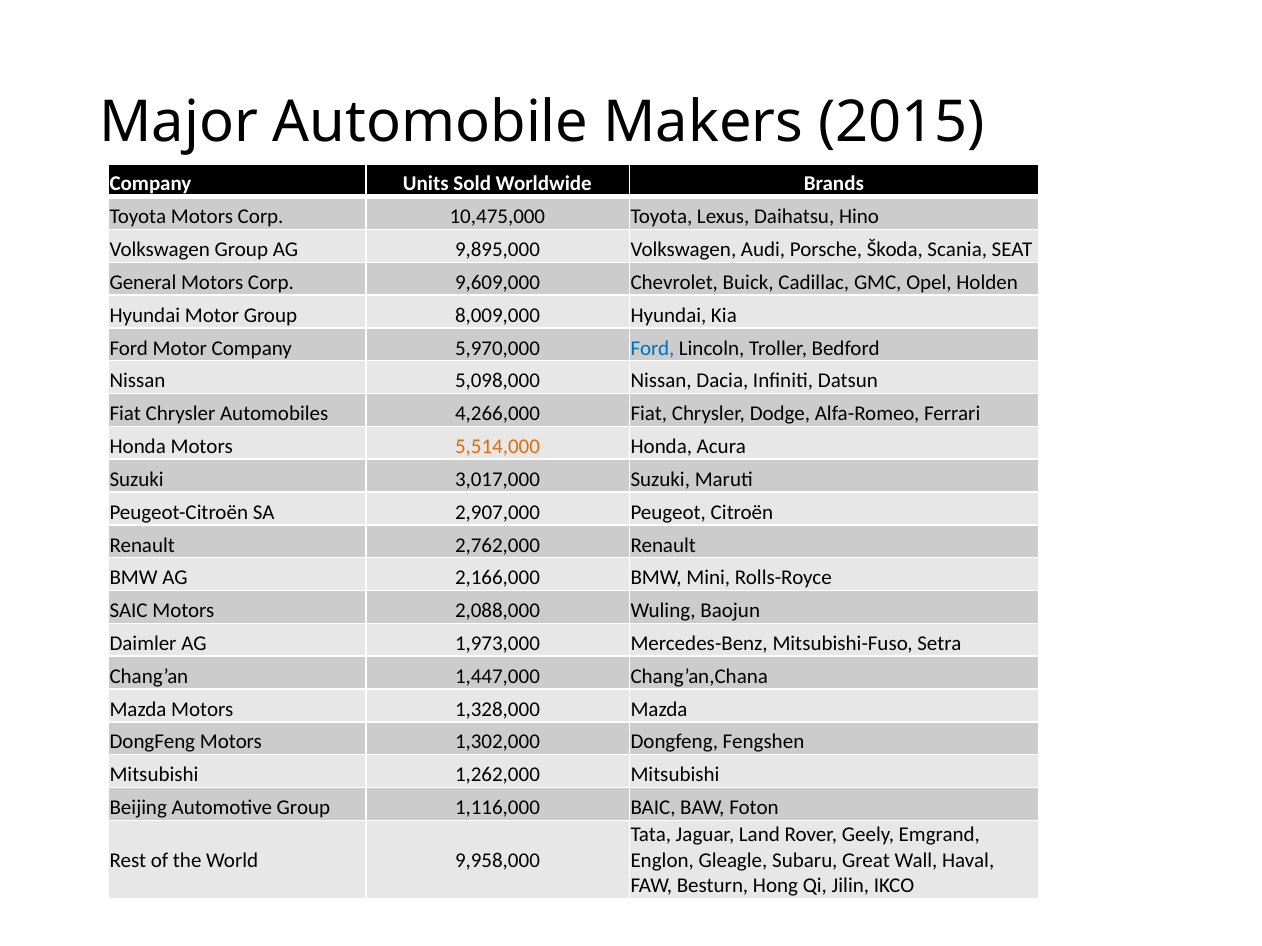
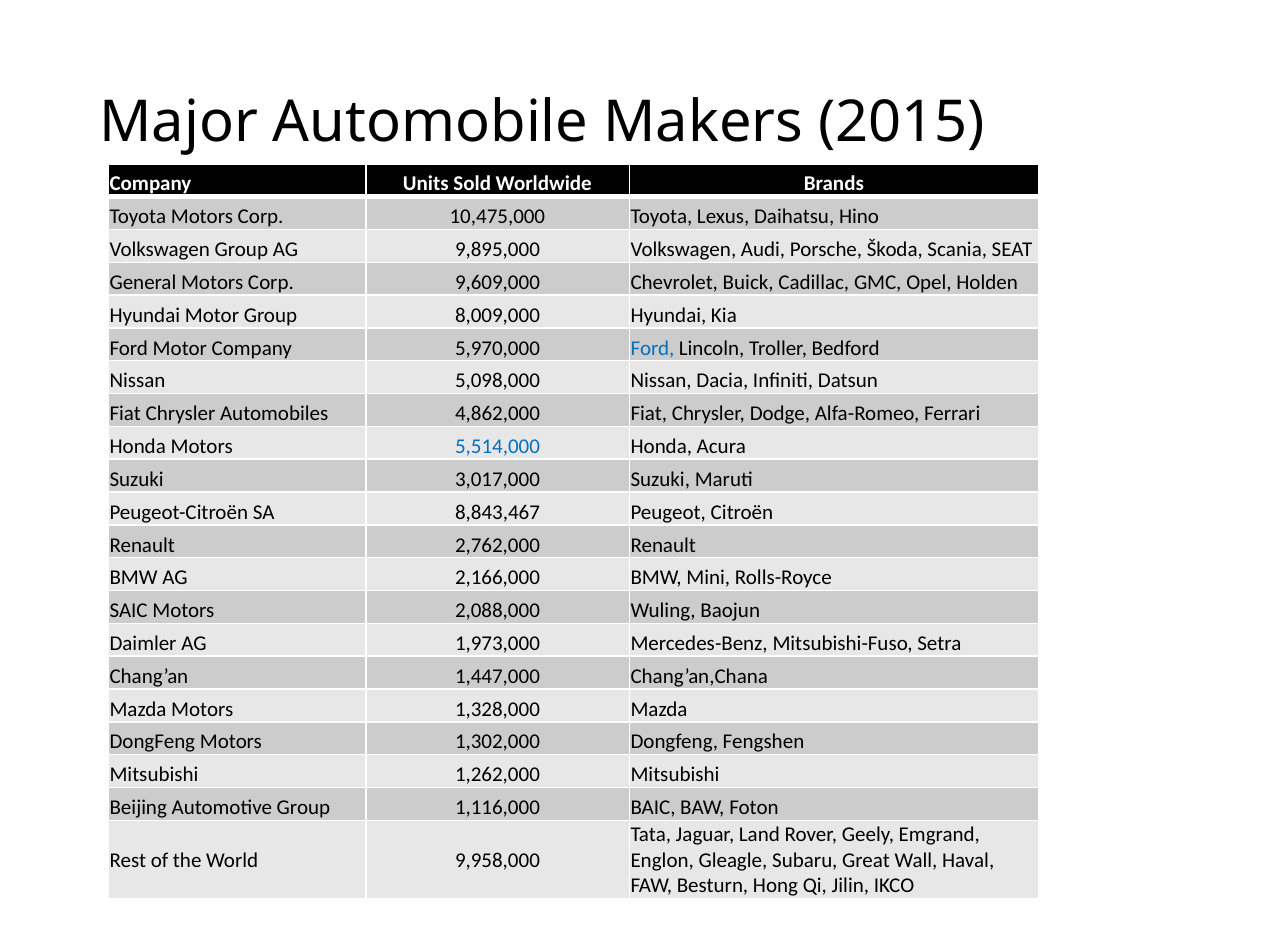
4,266,000: 4,266,000 -> 4,862,000
5,514,000 colour: orange -> blue
2,907,000: 2,907,000 -> 8,843,467
